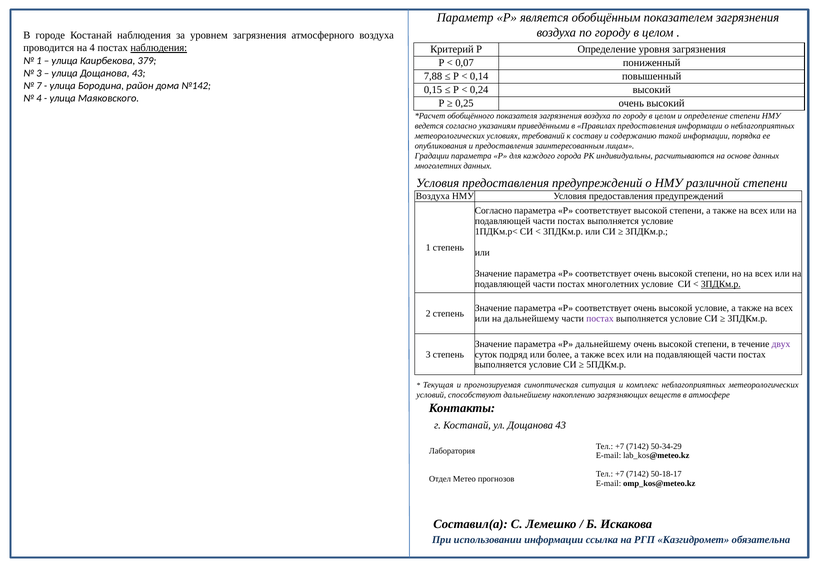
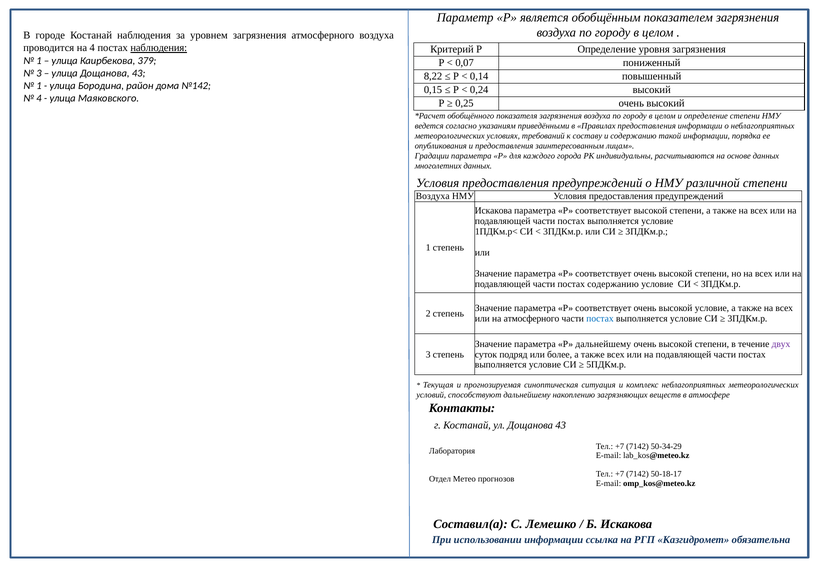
7,88: 7,88 -> 8,22
7 at (39, 86): 7 -> 1
Согласно at (493, 211): Согласно -> Искакова
постах многолетних: многолетних -> содержанию
3ПДКм.р at (721, 284) underline: present -> none
на дальнейшему: дальнейшему -> атмосферного
постах at (600, 319) colour: purple -> blue
